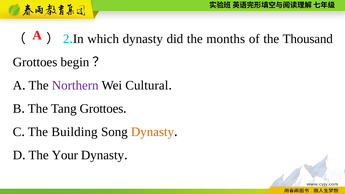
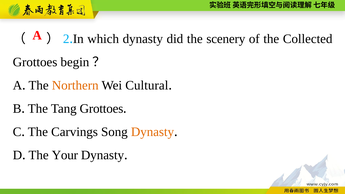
months: months -> scenery
Thousand: Thousand -> Collected
Northern colour: purple -> orange
Building: Building -> Carvings
